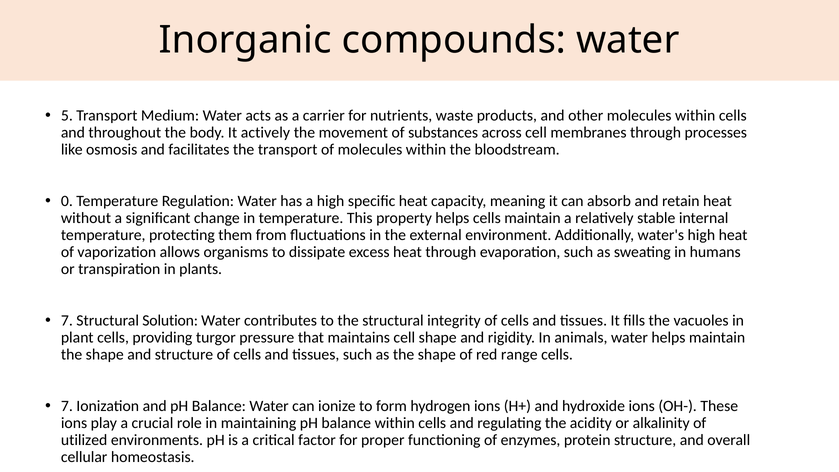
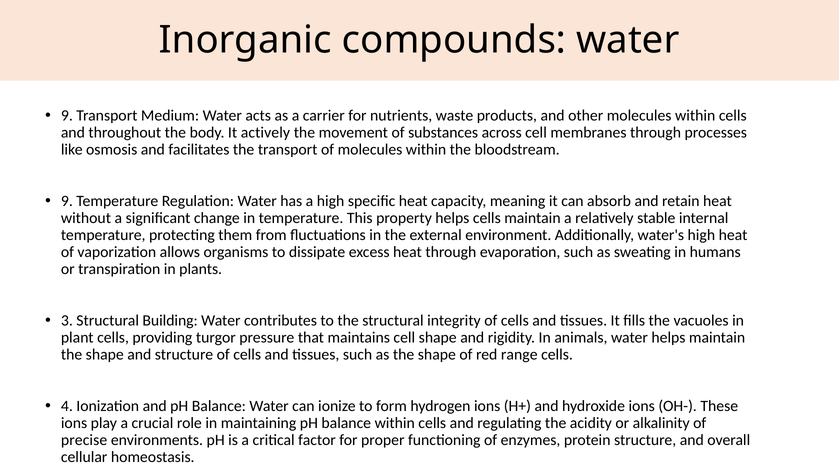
5 at (67, 116): 5 -> 9
0 at (67, 201): 0 -> 9
7 at (67, 320): 7 -> 3
Solution: Solution -> Building
7 at (67, 406): 7 -> 4
utilized: utilized -> precise
